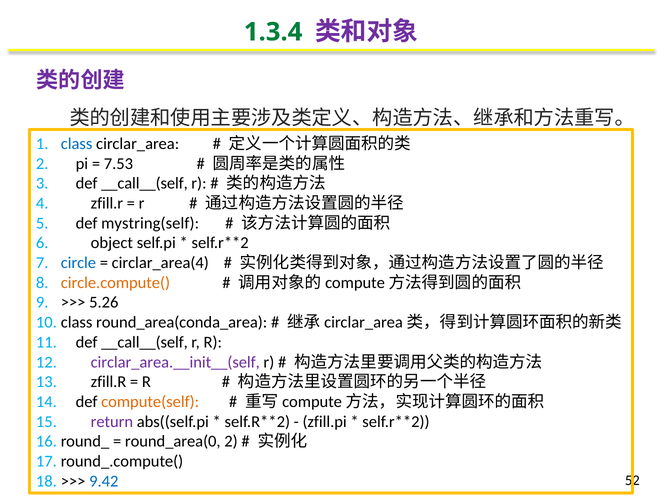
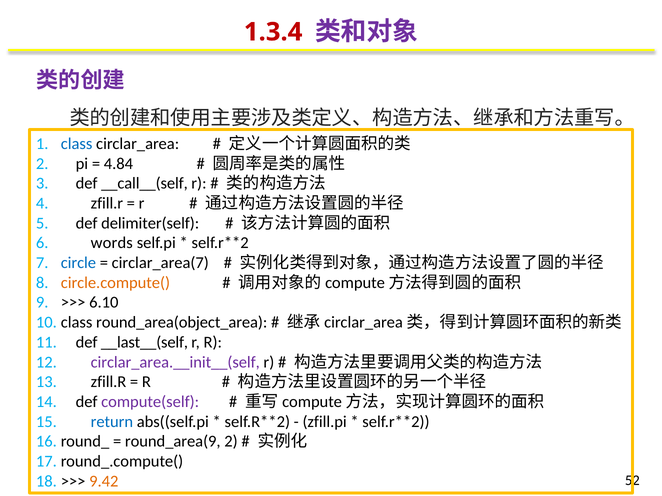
1.3.4 colour: green -> red
7.53: 7.53 -> 4.84
mystring(self: mystring(self -> delimiter(self
object: object -> words
circlar_area(4: circlar_area(4 -> circlar_area(7
5.26: 5.26 -> 6.10
round_area(conda_area: round_area(conda_area -> round_area(object_area
__call__(self at (144, 343): __call__(self -> __last__(self
compute(self colour: orange -> purple
return colour: purple -> blue
round_area(0: round_area(0 -> round_area(9
9.42 colour: blue -> orange
